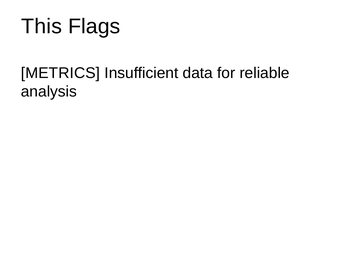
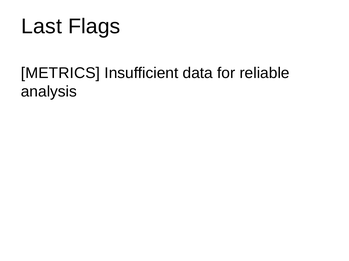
This: This -> Last
